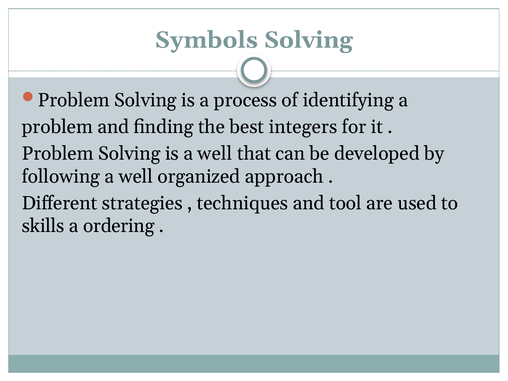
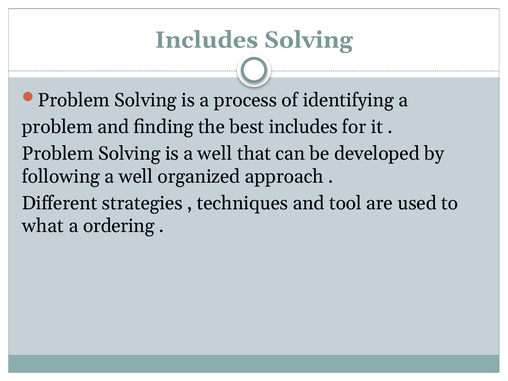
Symbols at (206, 40): Symbols -> Includes
best integers: integers -> includes
skills: skills -> what
